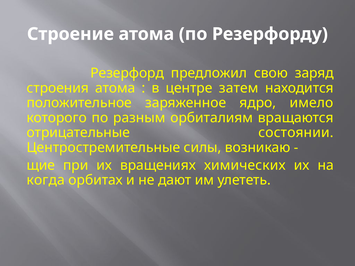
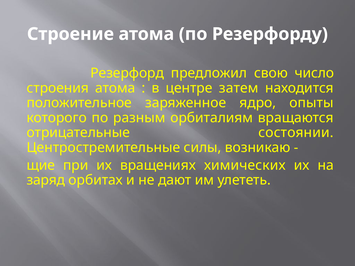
заряд: заряд -> число
имело: имело -> опыты
когда: когда -> заряд
